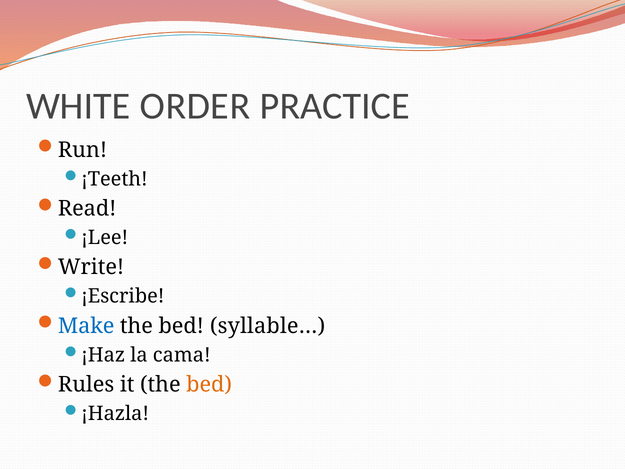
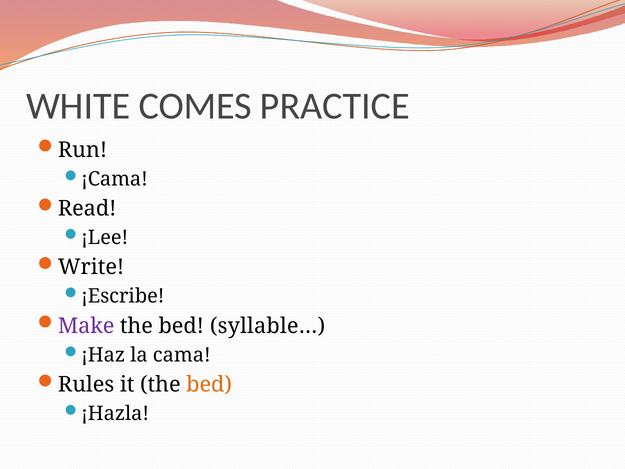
ORDER: ORDER -> COMES
¡Teeth: ¡Teeth -> ¡Cama
Make colour: blue -> purple
